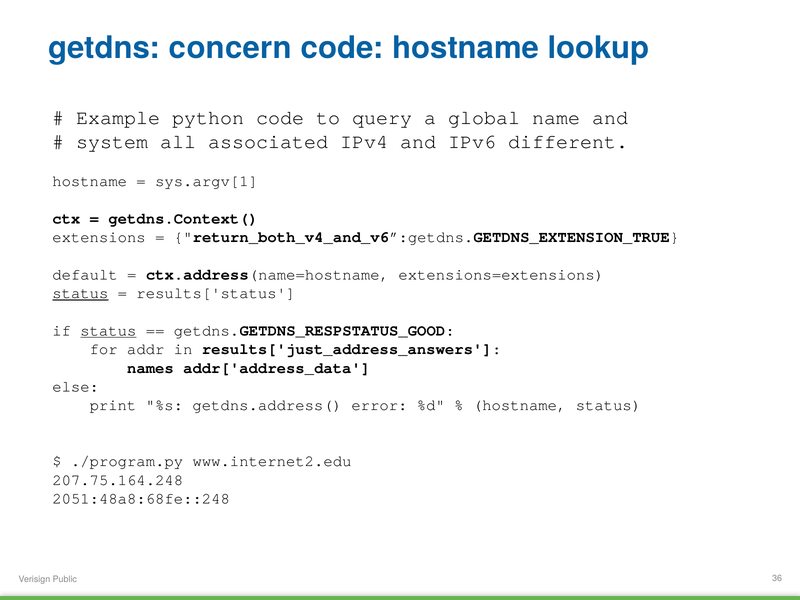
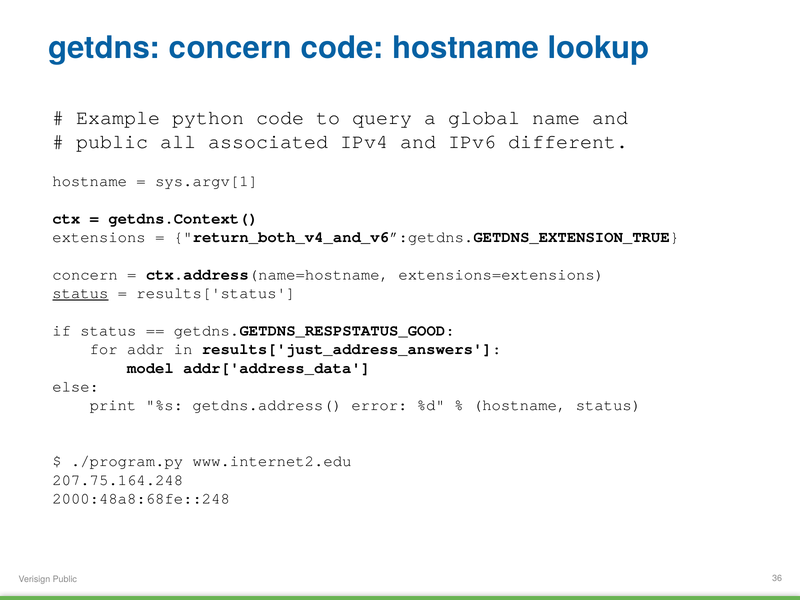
system at (112, 141): system -> public
default at (85, 275): default -> concern
status at (108, 331) underline: present -> none
names: names -> model
2051:48a8:68fe::248: 2051:48a8:68fe::248 -> 2000:48a8:68fe::248
